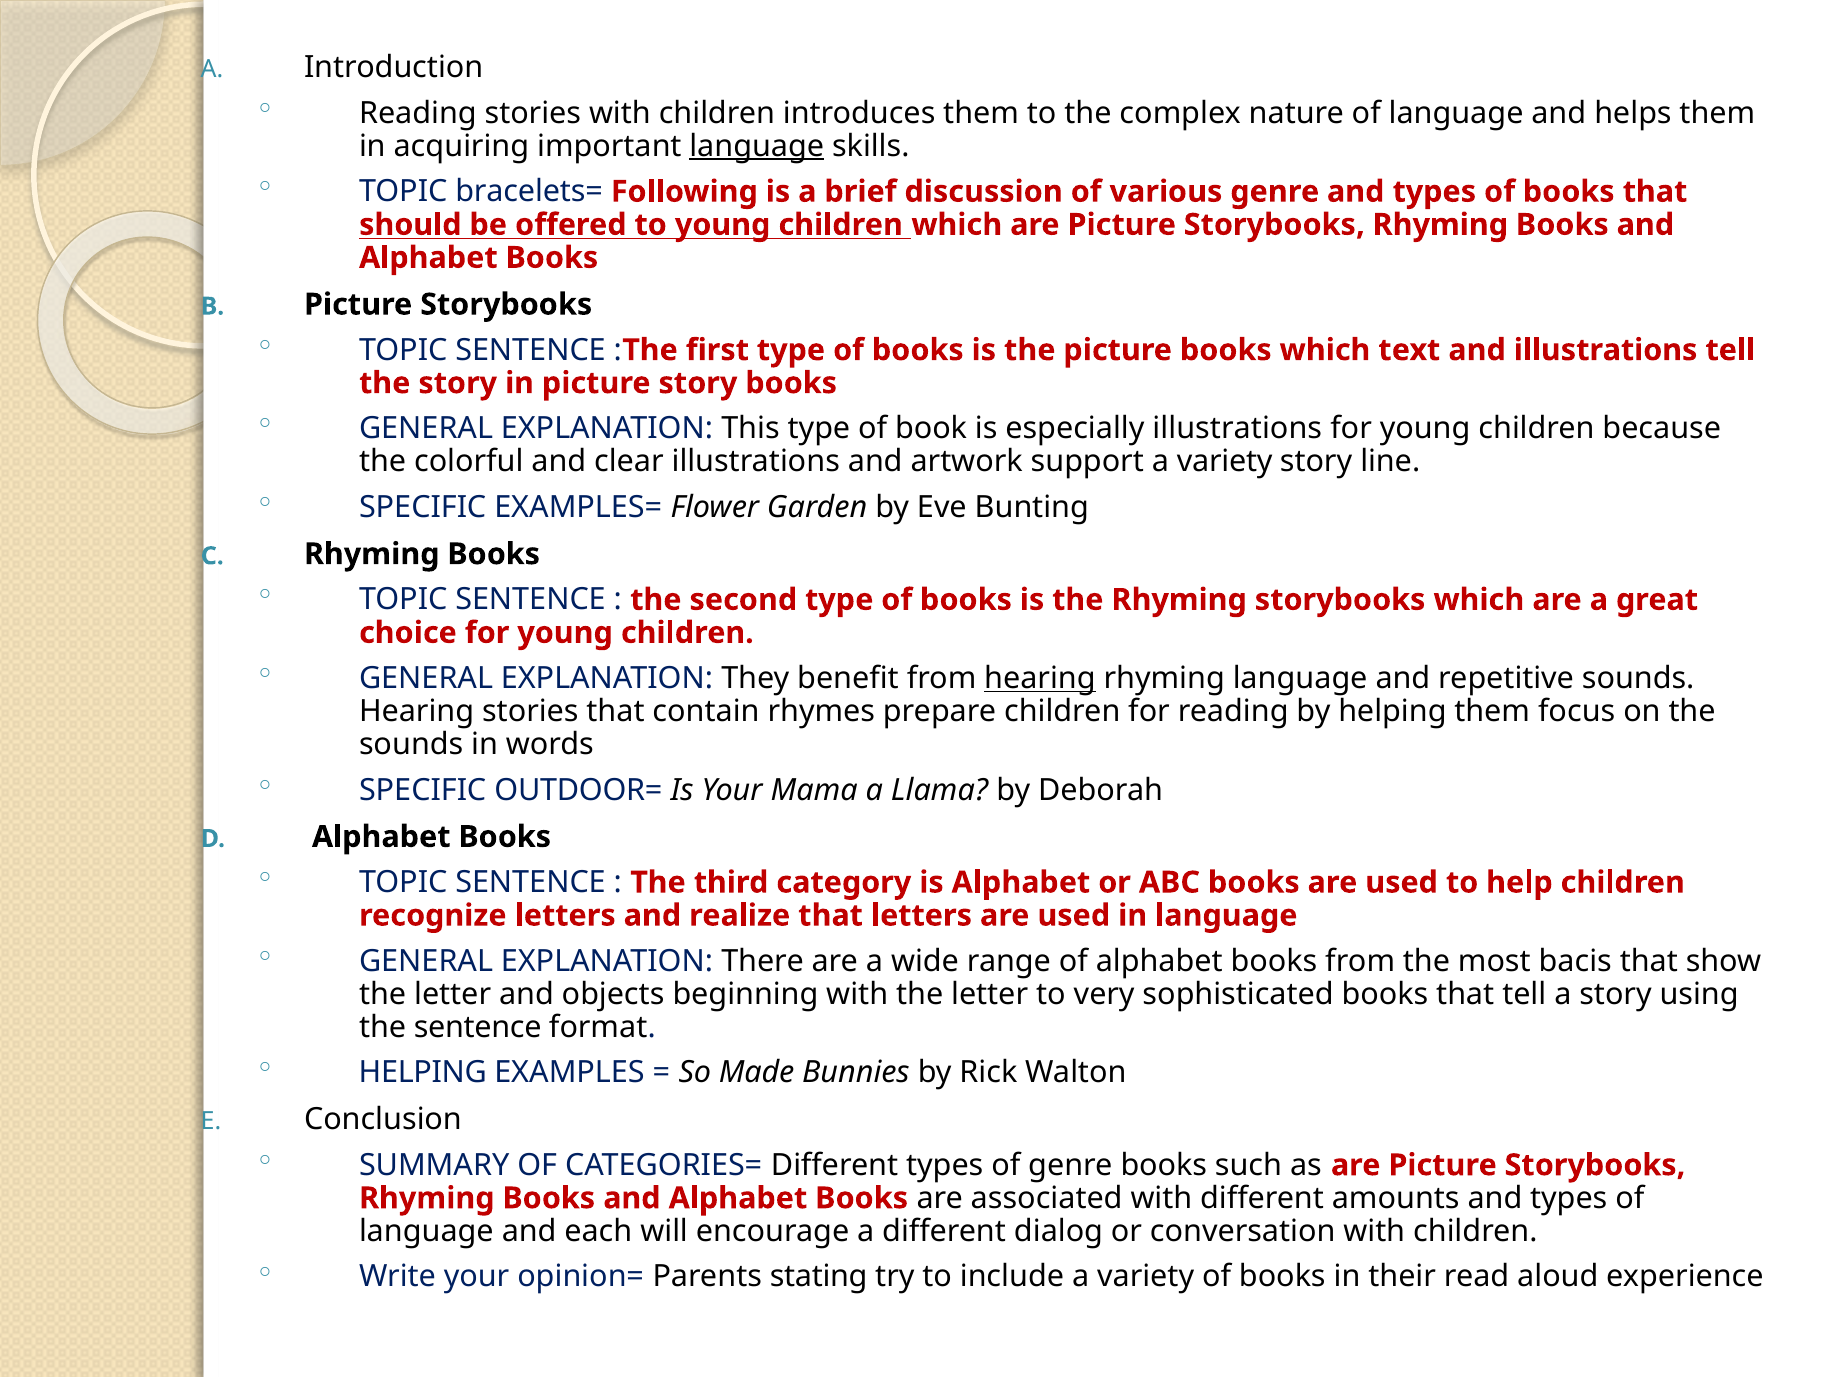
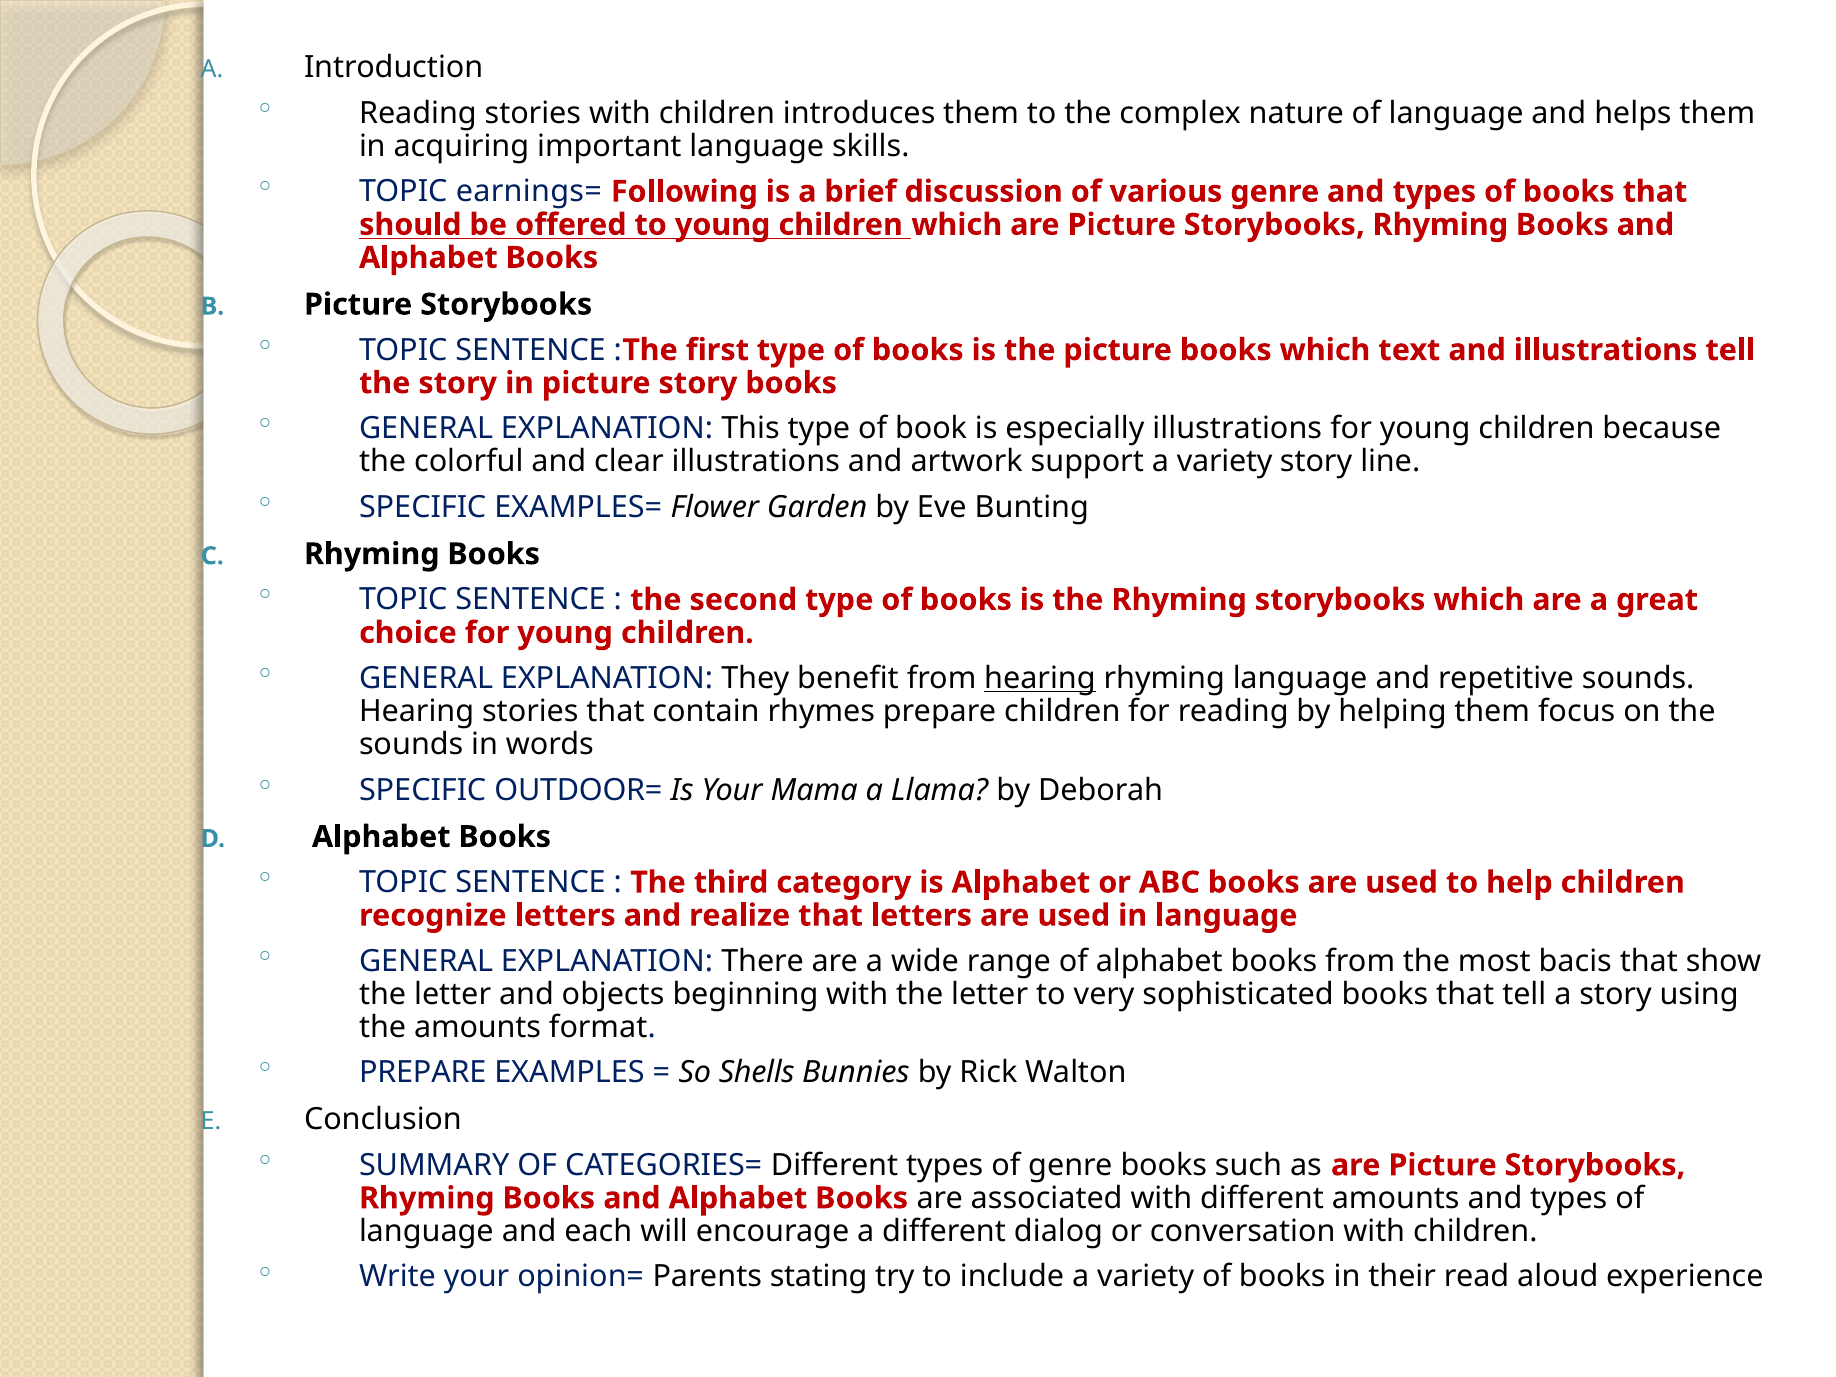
language at (757, 146) underline: present -> none
bracelets=: bracelets= -> earnings=
the sentence: sentence -> amounts
HELPING at (423, 1073): HELPING -> PREPARE
Made: Made -> Shells
